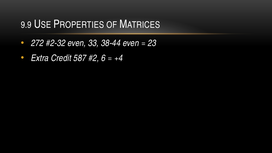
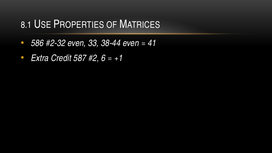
9.9: 9.9 -> 8.1
272: 272 -> 586
23: 23 -> 41
+4: +4 -> +1
